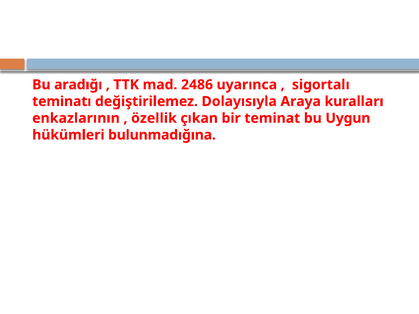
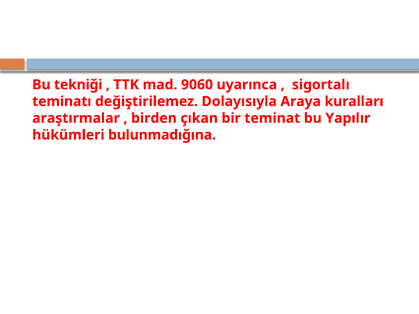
aradığı: aradığı -> tekniği
2486: 2486 -> 9060
enkazlarının: enkazlarının -> araştırmalar
özellik: özellik -> birden
Uygun: Uygun -> Yapılır
